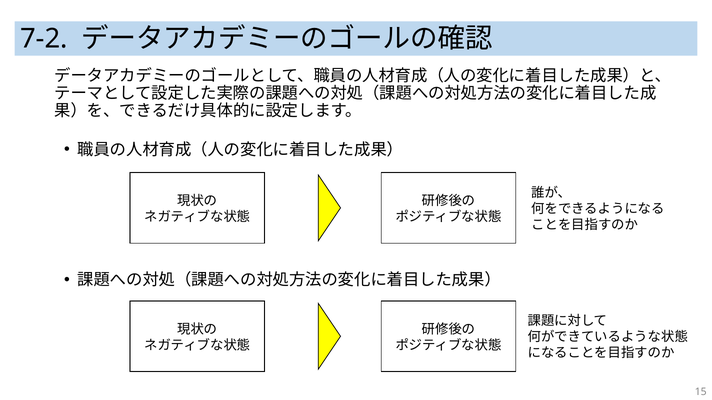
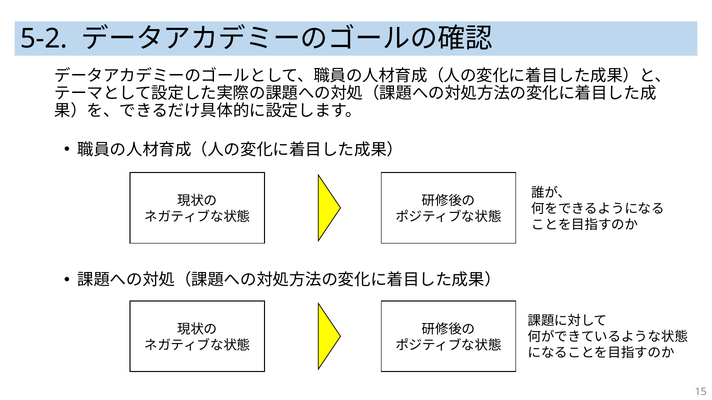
7-2: 7-2 -> 5-2
